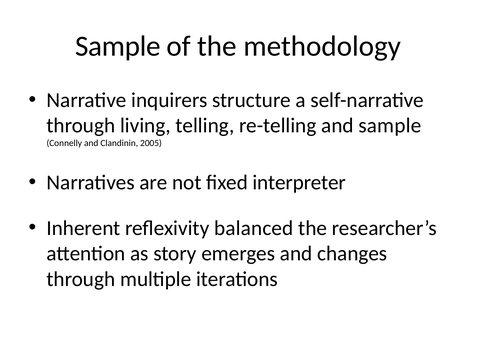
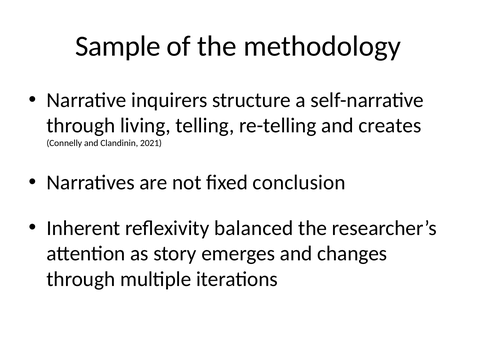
and sample: sample -> creates
2005: 2005 -> 2021
interpreter: interpreter -> conclusion
